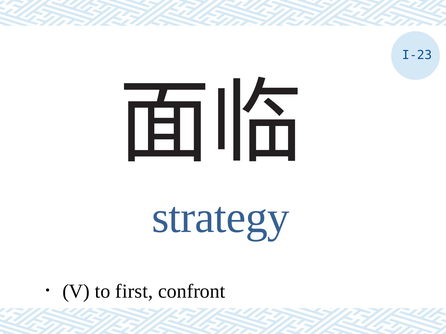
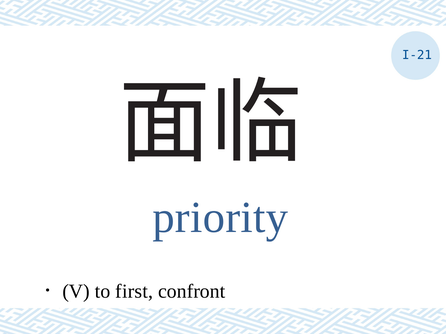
I-23: I-23 -> I-21
strategy: strategy -> priority
